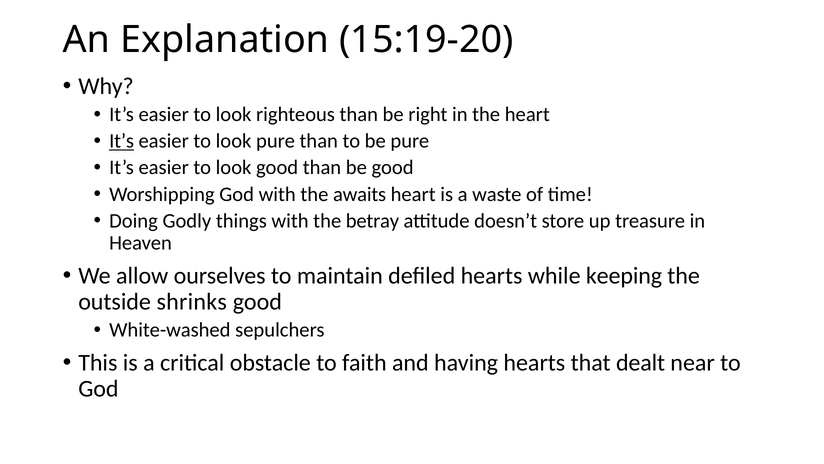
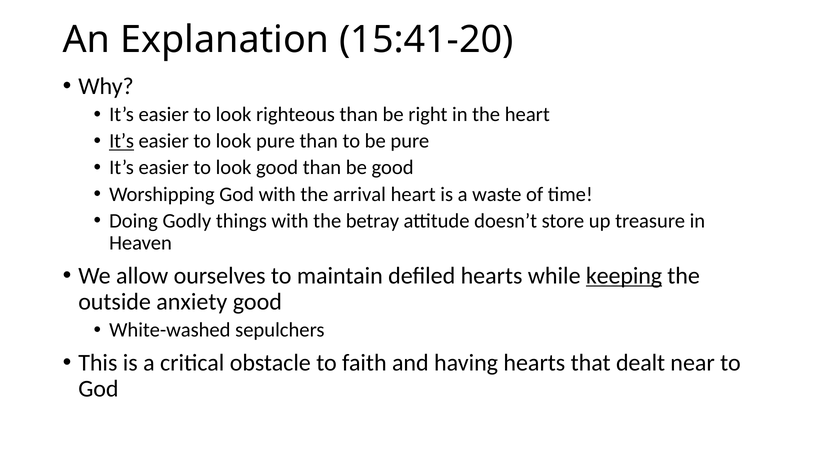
15:19-20: 15:19-20 -> 15:41-20
awaits: awaits -> arrival
keeping underline: none -> present
shrinks: shrinks -> anxiety
